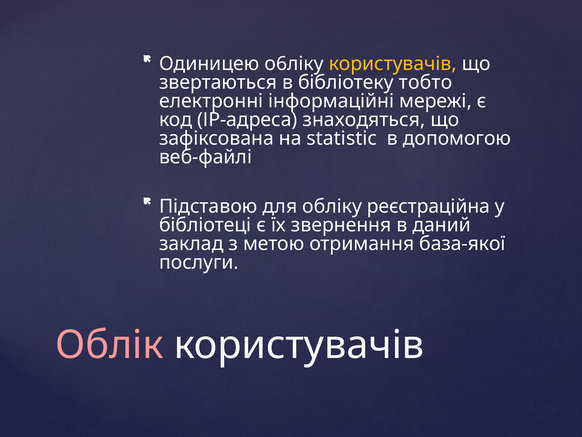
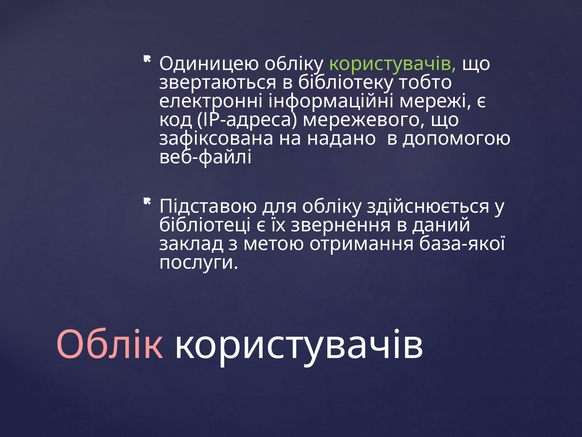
користувачів at (393, 64) colour: yellow -> light green
знаходяться: знаходяться -> мережевого
statistic: statistic -> надано
реєстраційна: реєстраційна -> здійснюється
